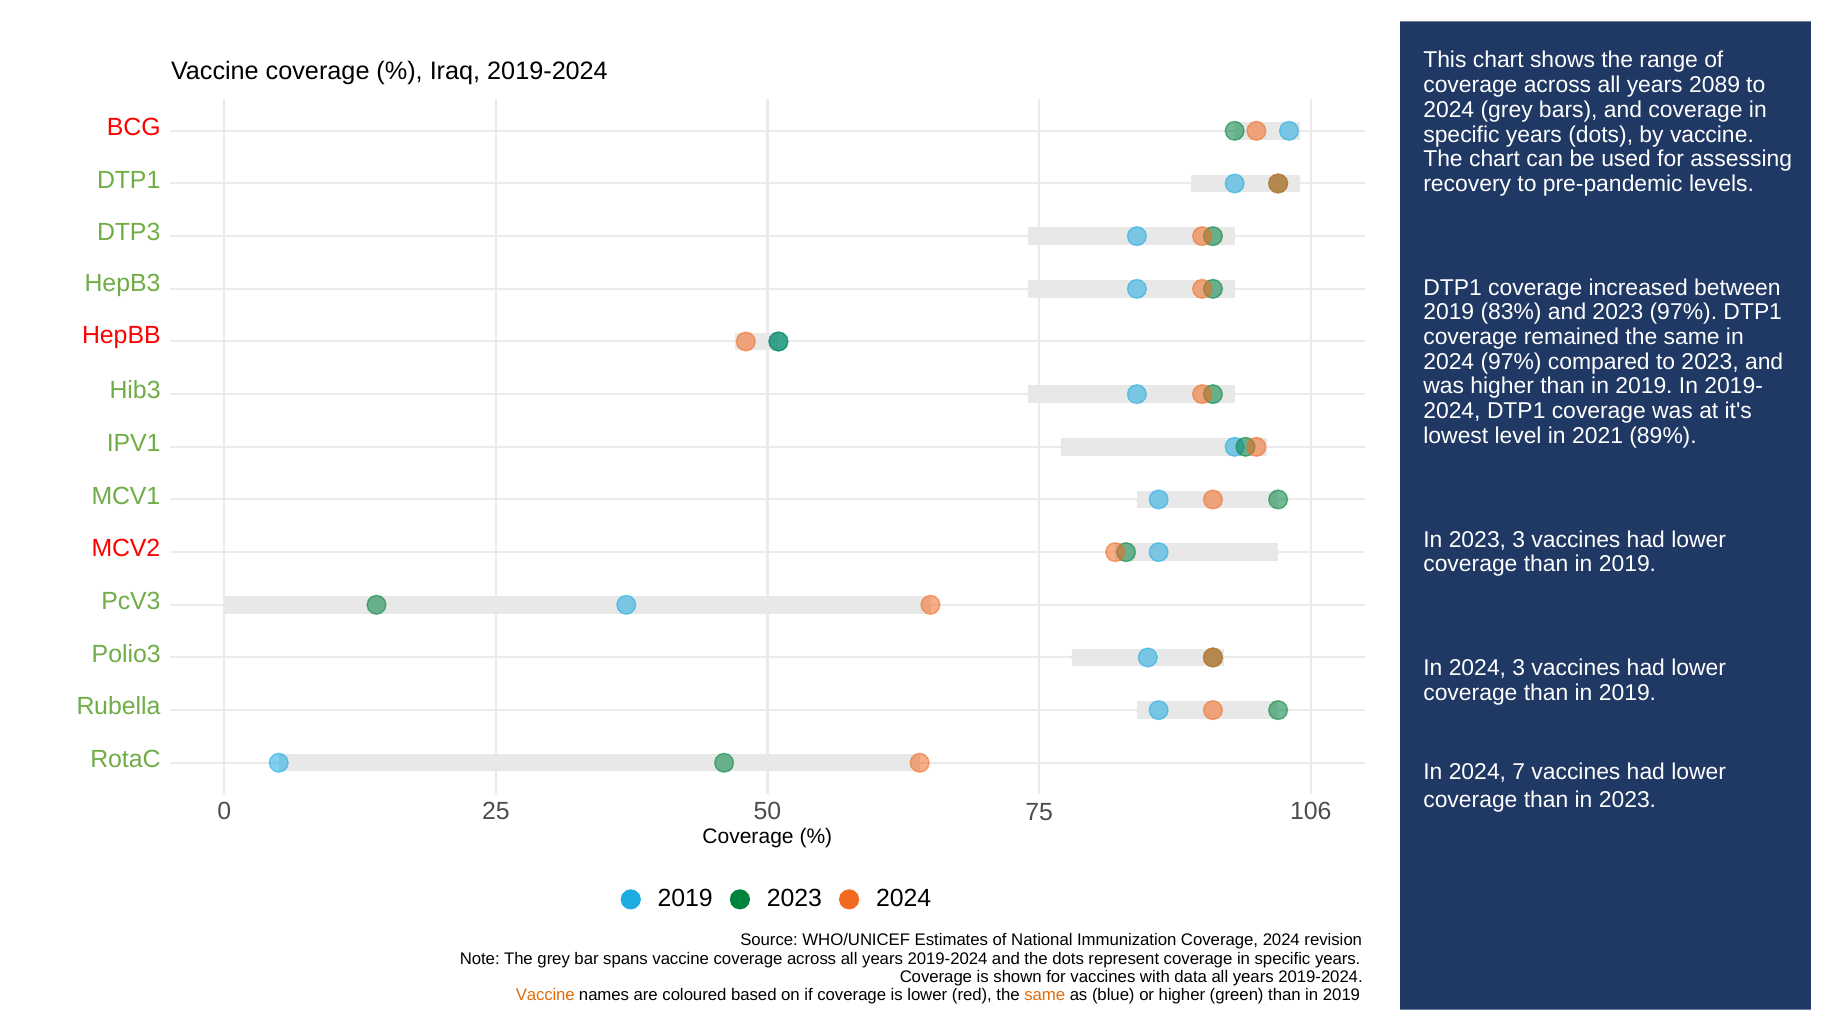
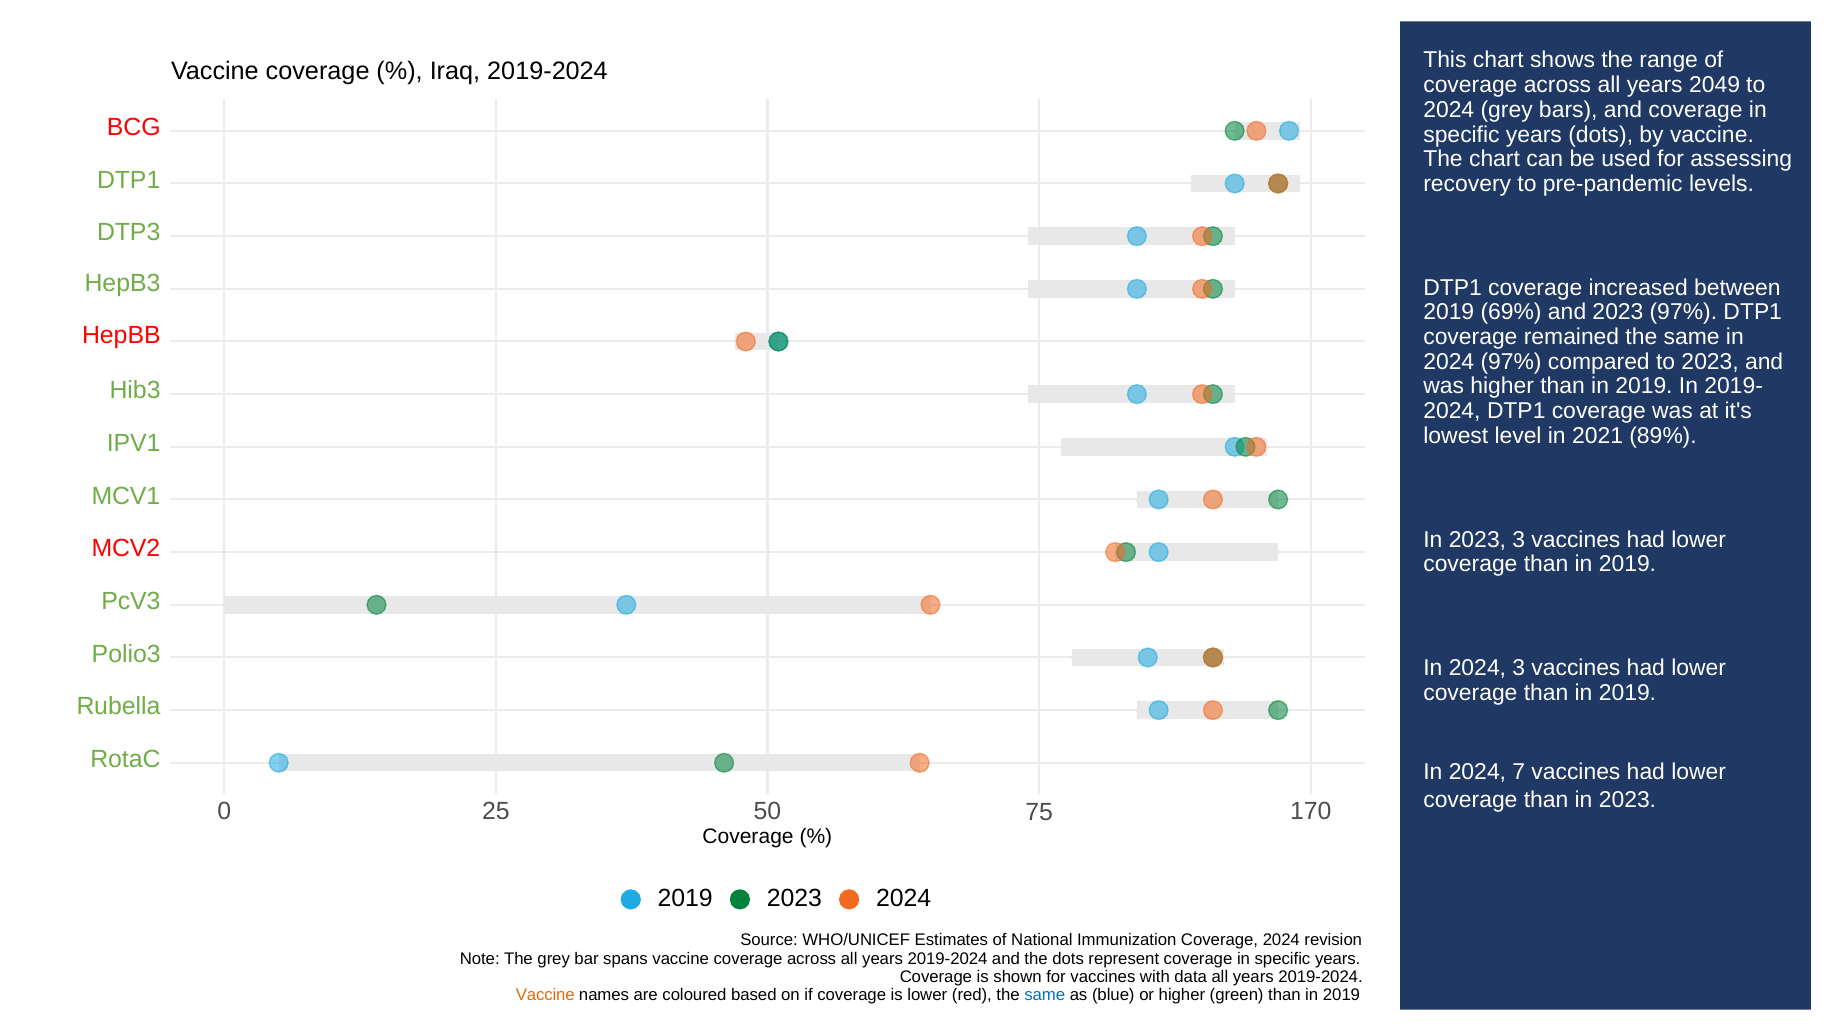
2089: 2089 -> 2049
83%: 83% -> 69%
106: 106 -> 170
same at (1045, 995) colour: orange -> blue
